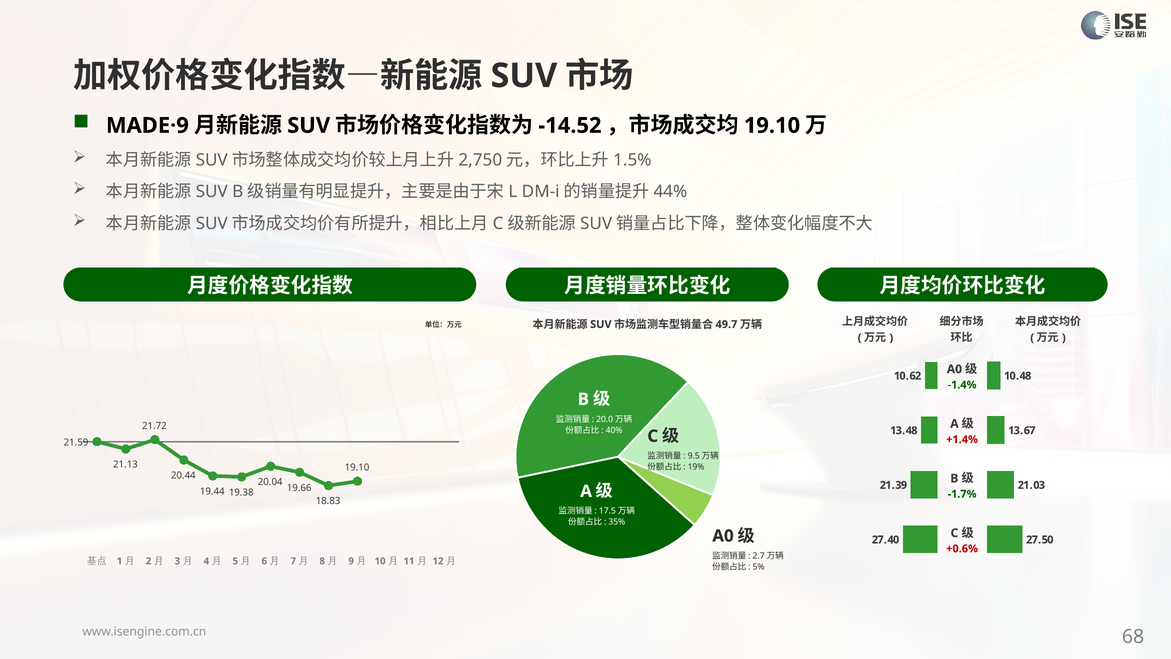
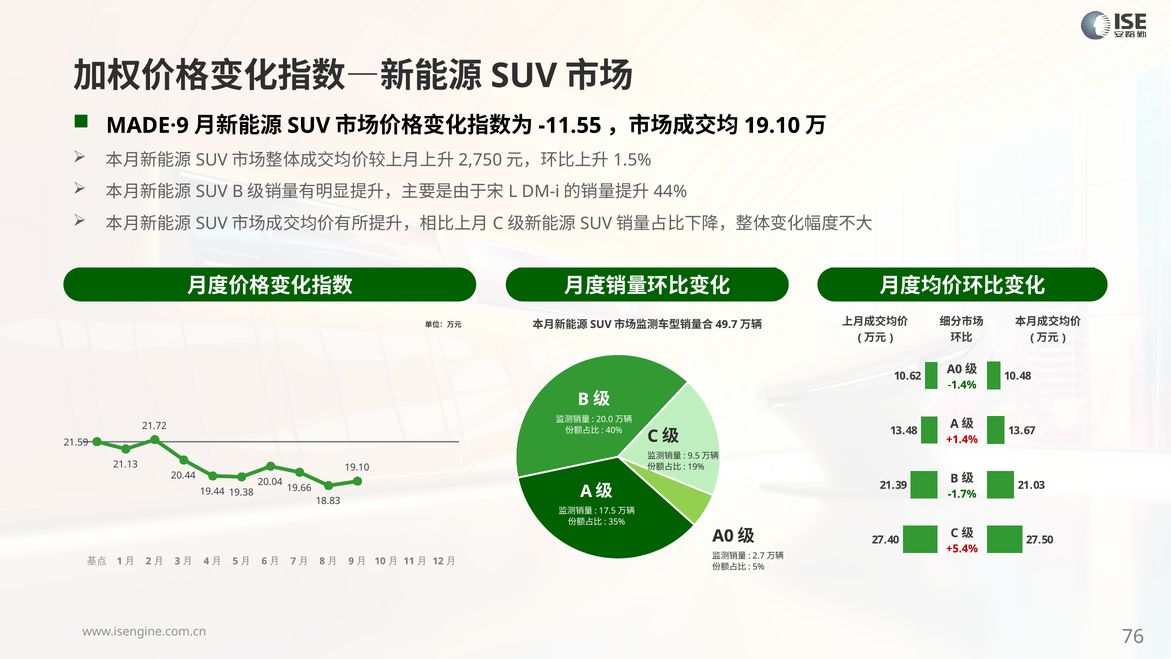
-14.52: -14.52 -> -11.55
+0.6%: +0.6% -> +5.4%
68: 68 -> 76
